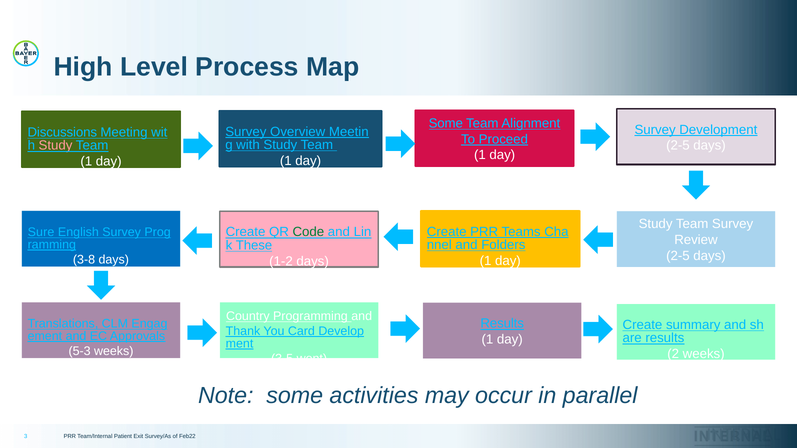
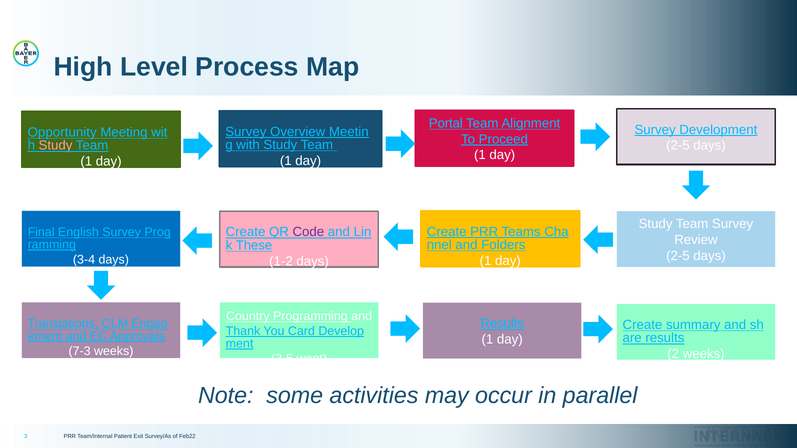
Some at (446, 123): Some -> Portal
Discussions: Discussions -> Opportunity
Code colour: green -> purple
Sure: Sure -> Final
3-8: 3-8 -> 3-4
5-3: 5-3 -> 7-3
